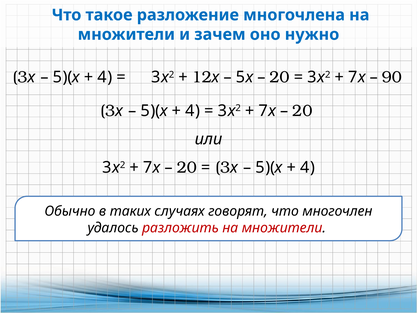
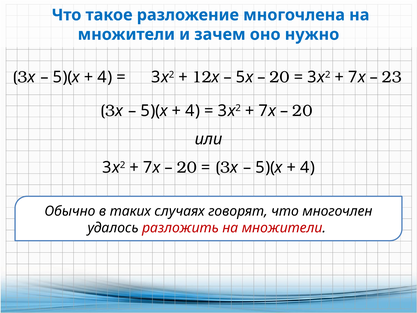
90: 90 -> 23
